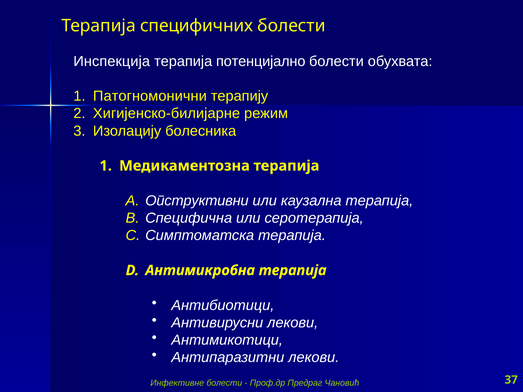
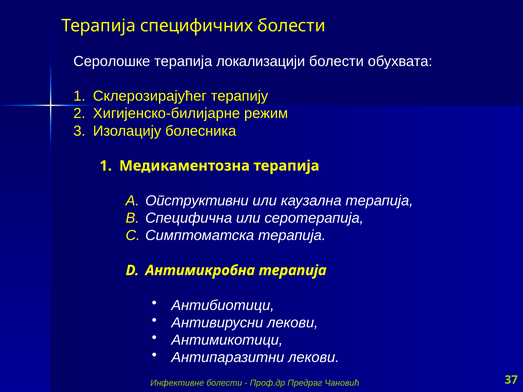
Инспекција: Инспекција -> Серолошке
потенцијално: потенцијално -> локализацији
Патогномонични: Патогномонични -> Склерозирајућег
